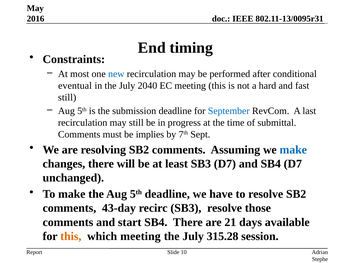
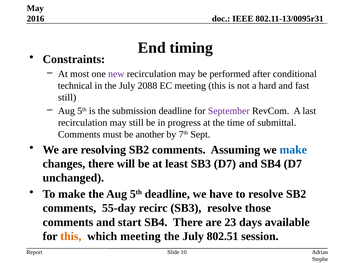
new colour: blue -> purple
eventual: eventual -> technical
2040: 2040 -> 2088
September colour: blue -> purple
implies: implies -> another
43-day: 43-day -> 55-day
21: 21 -> 23
315.28: 315.28 -> 802.51
